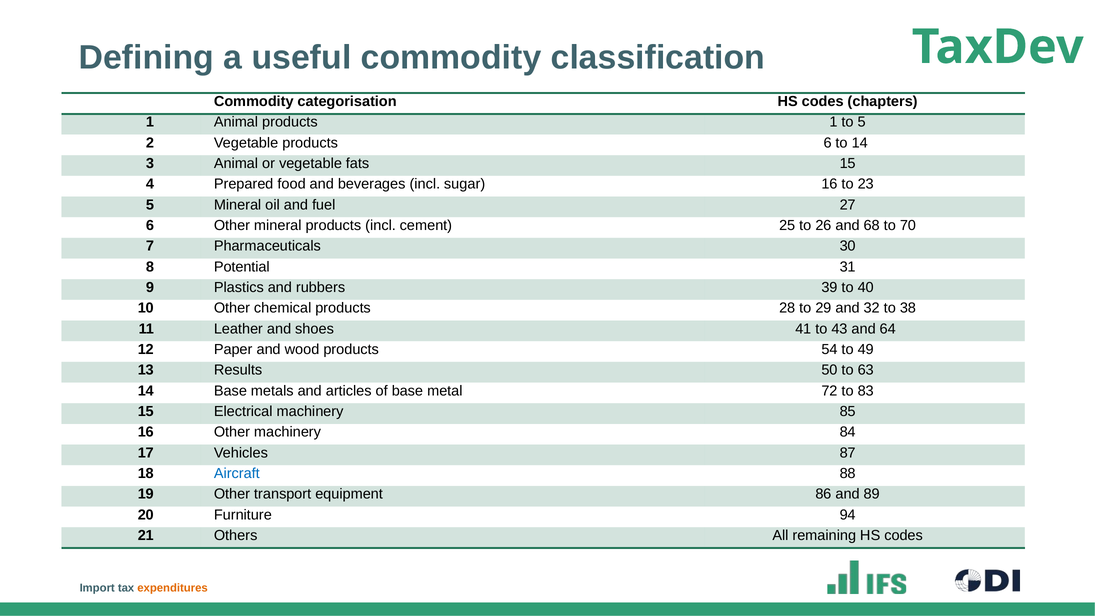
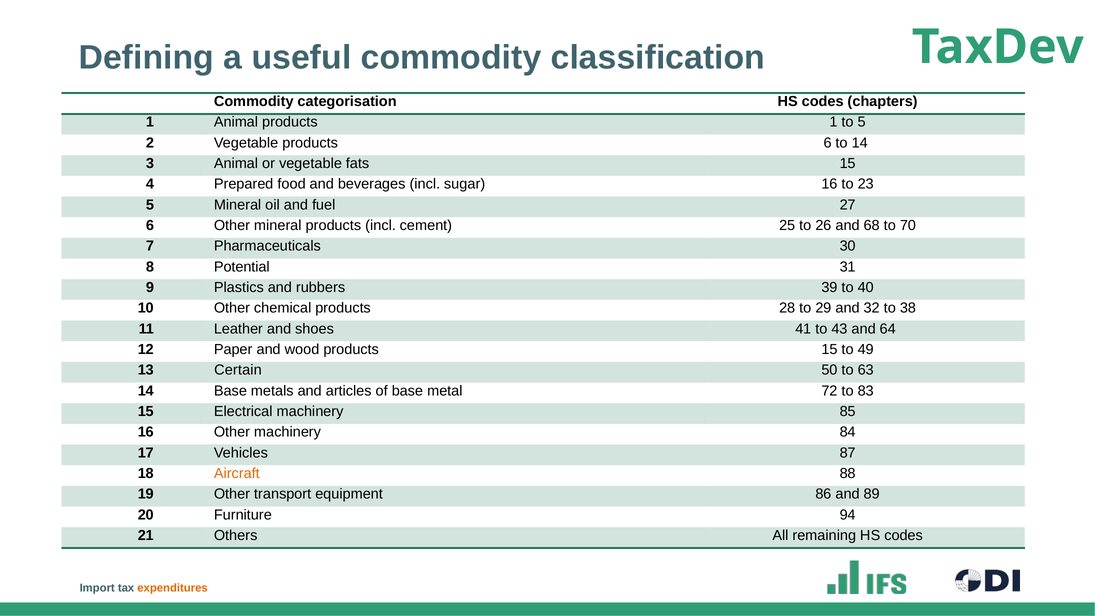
products 54: 54 -> 15
Results: Results -> Certain
Aircraft colour: blue -> orange
